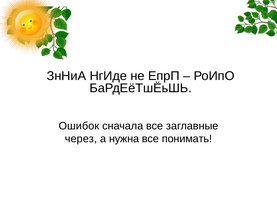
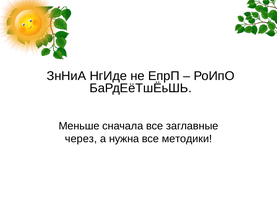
Ошибок: Ошибок -> Меньше
понимать: понимать -> методики
